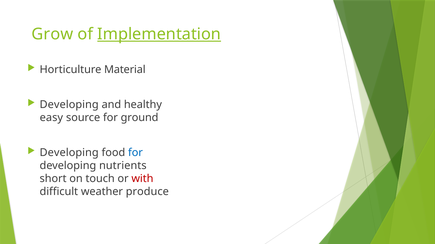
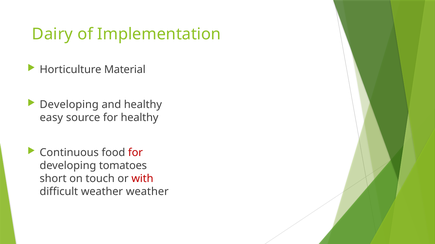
Grow: Grow -> Dairy
Implementation underline: present -> none
for ground: ground -> healthy
Developing at (69, 153): Developing -> Continuous
for at (135, 153) colour: blue -> red
nutrients: nutrients -> tomatoes
weather produce: produce -> weather
